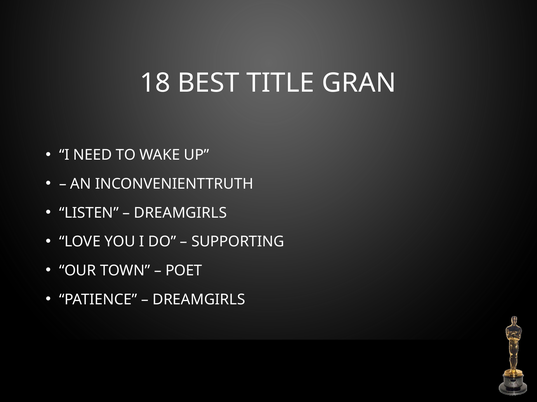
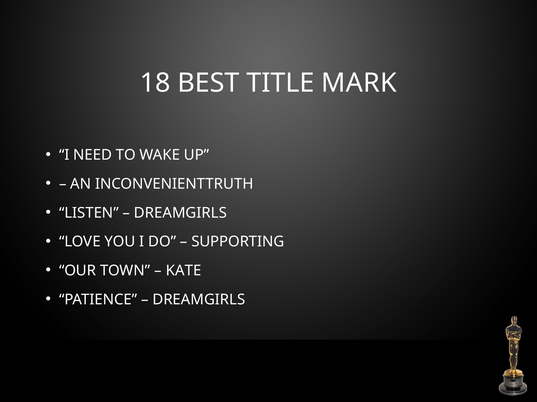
GRAN: GRAN -> MARK
POET: POET -> KATE
